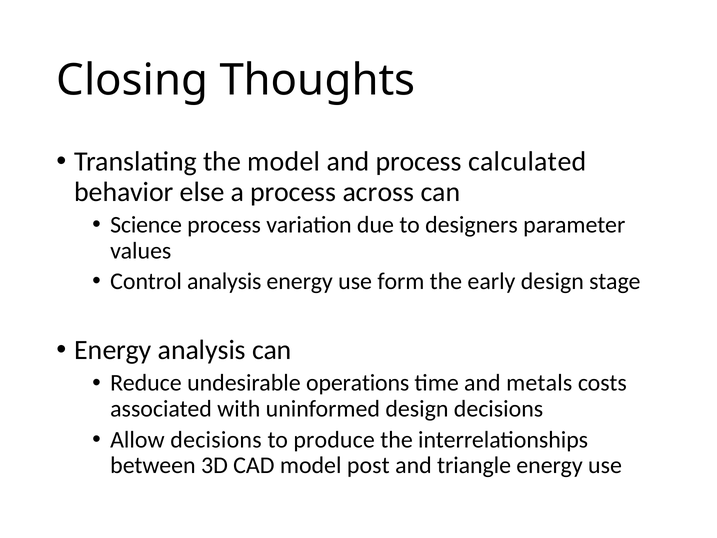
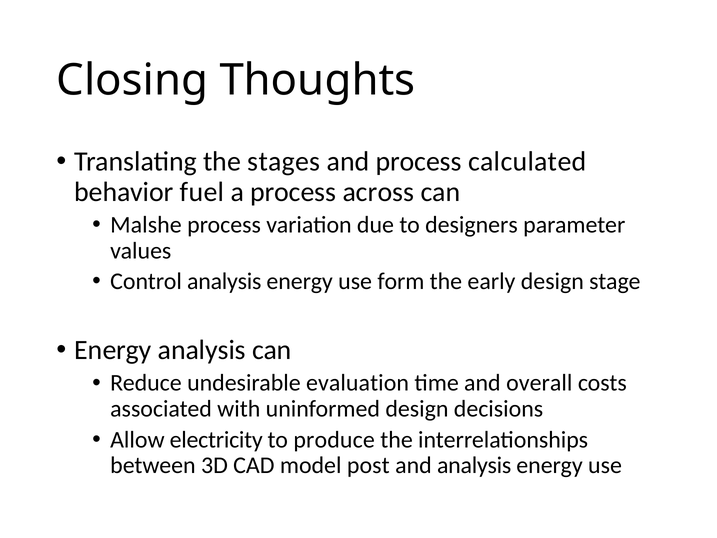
the model: model -> stages
else: else -> fuel
Science: Science -> Malshe
operations: operations -> evaluation
metals: metals -> overall
Allow decisions: decisions -> electricity
and triangle: triangle -> analysis
